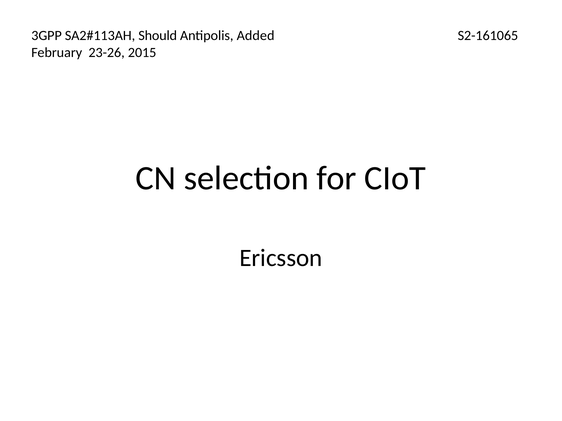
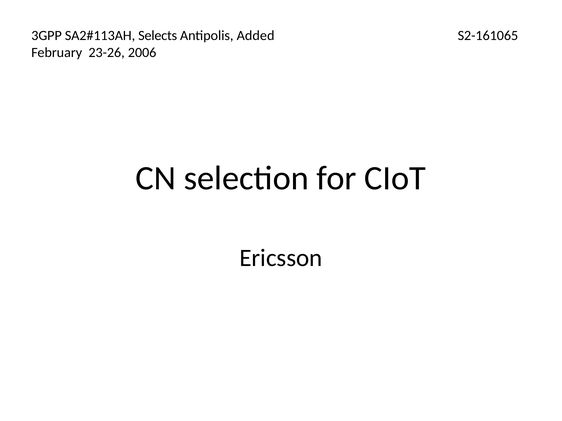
Should: Should -> Selects
2015: 2015 -> 2006
